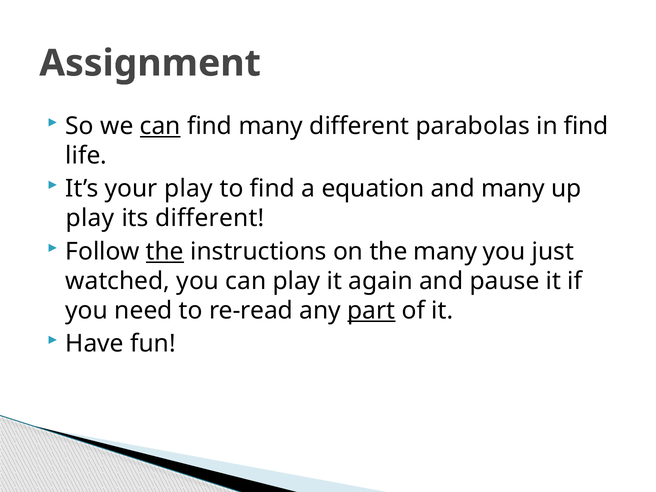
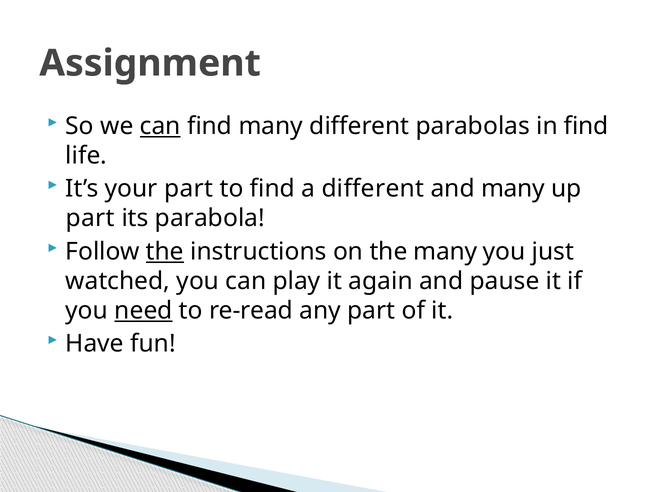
your play: play -> part
a equation: equation -> different
play at (90, 218): play -> part
its different: different -> parabola
need underline: none -> present
part at (371, 311) underline: present -> none
